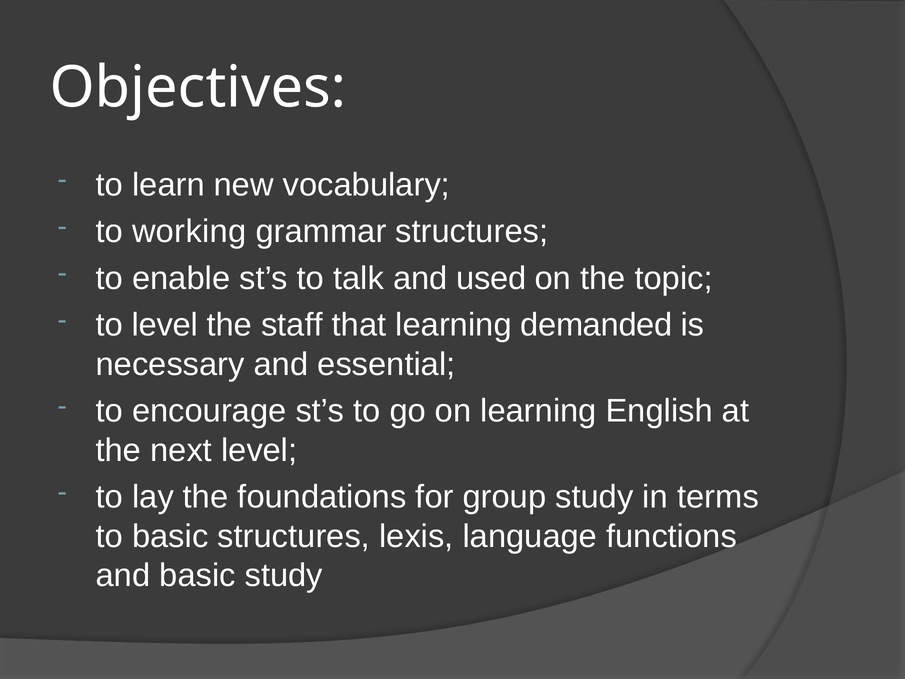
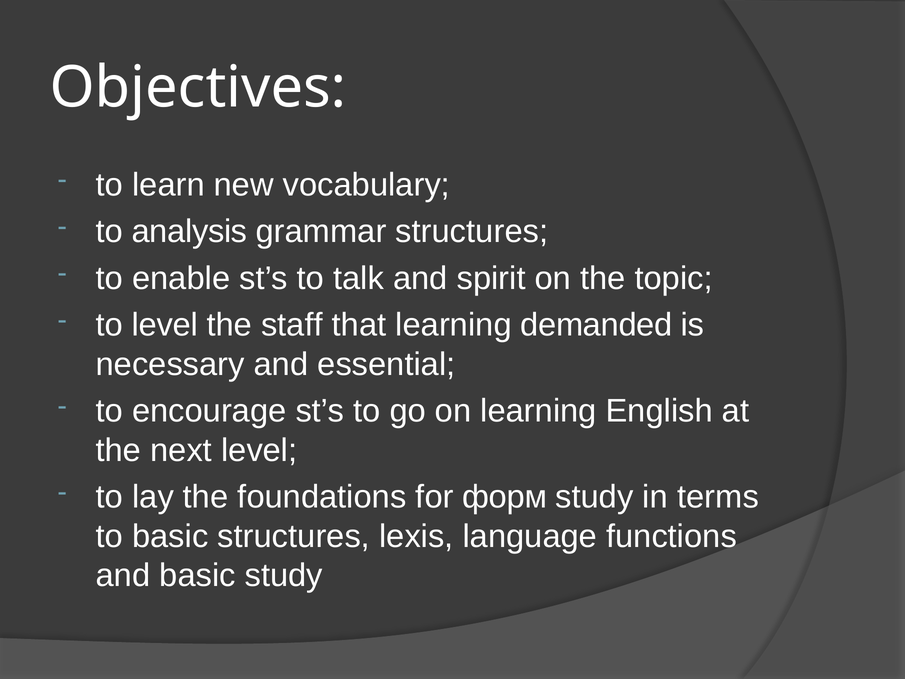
working: working -> analysis
used: used -> spirit
group: group -> форм
